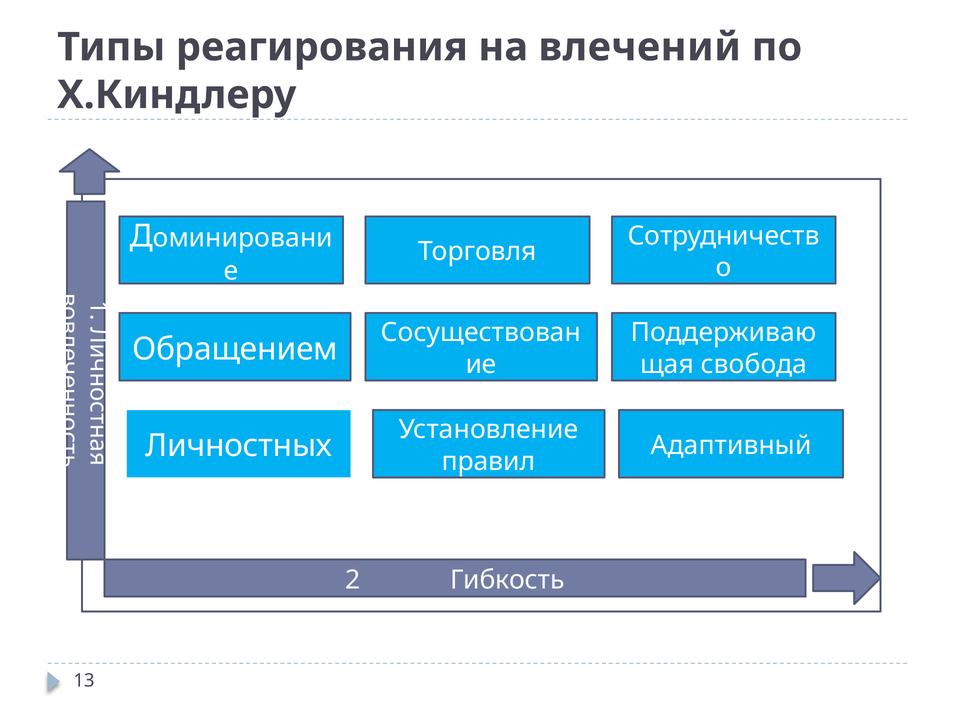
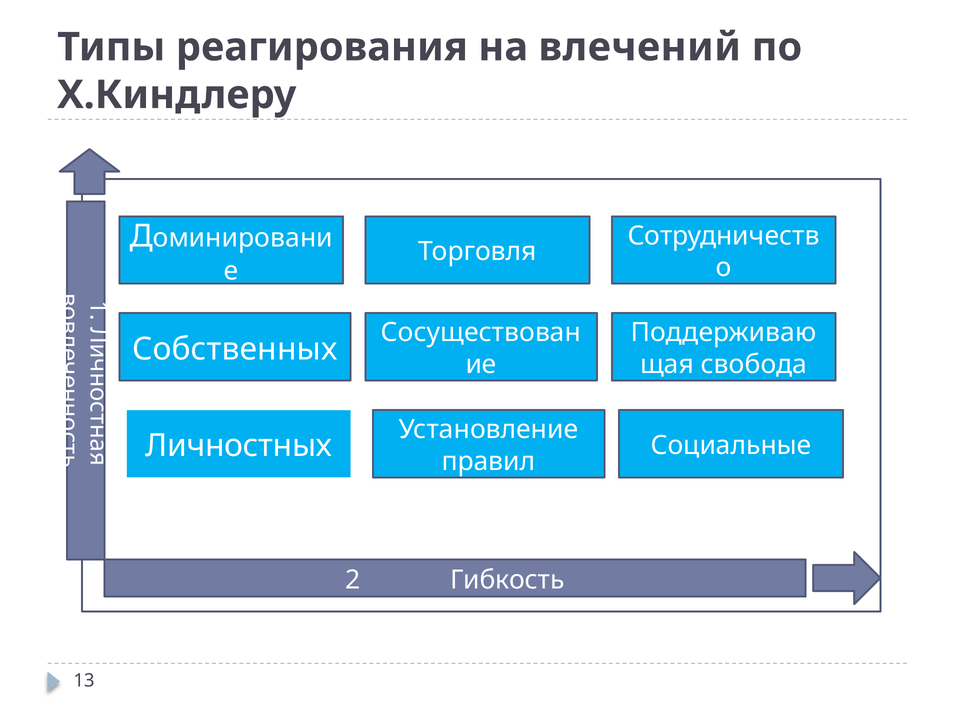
Обращением: Обращением -> Собственных
Адаптивный: Адаптивный -> Социальные
